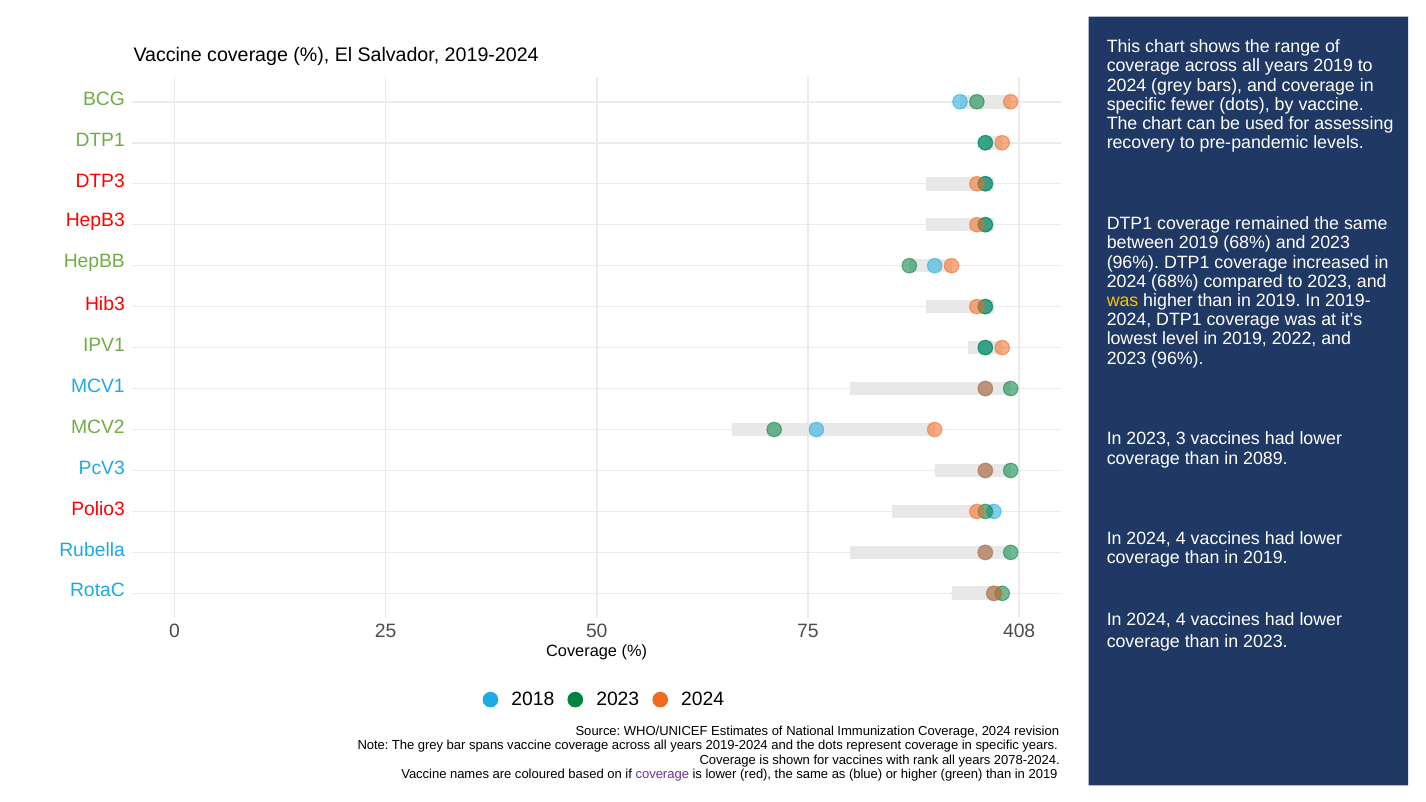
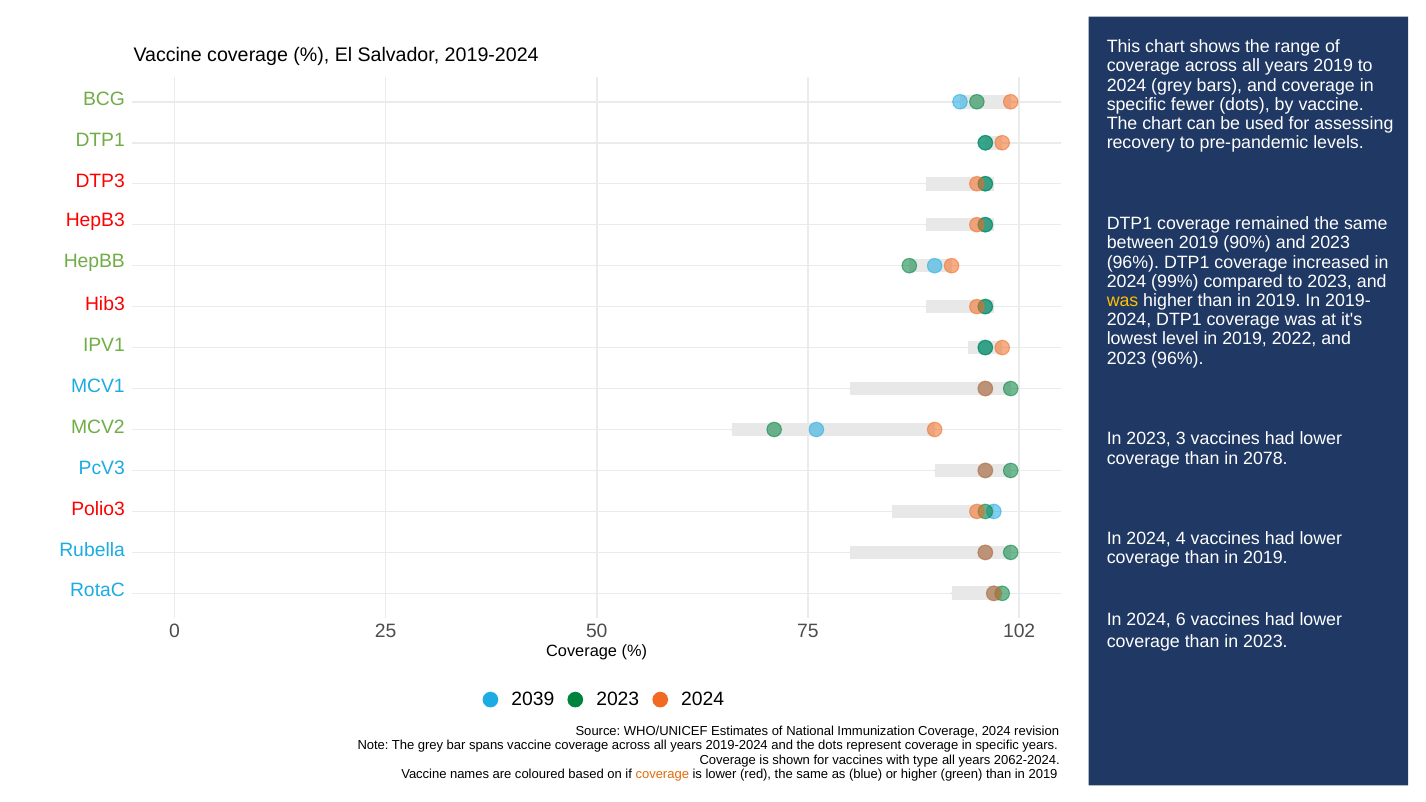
2019 68%: 68% -> 90%
2024 68%: 68% -> 99%
2089: 2089 -> 2078
4 at (1181, 620): 4 -> 6
408: 408 -> 102
2018: 2018 -> 2039
rank: rank -> type
2078-2024: 2078-2024 -> 2062-2024
coverage at (662, 774) colour: purple -> orange
